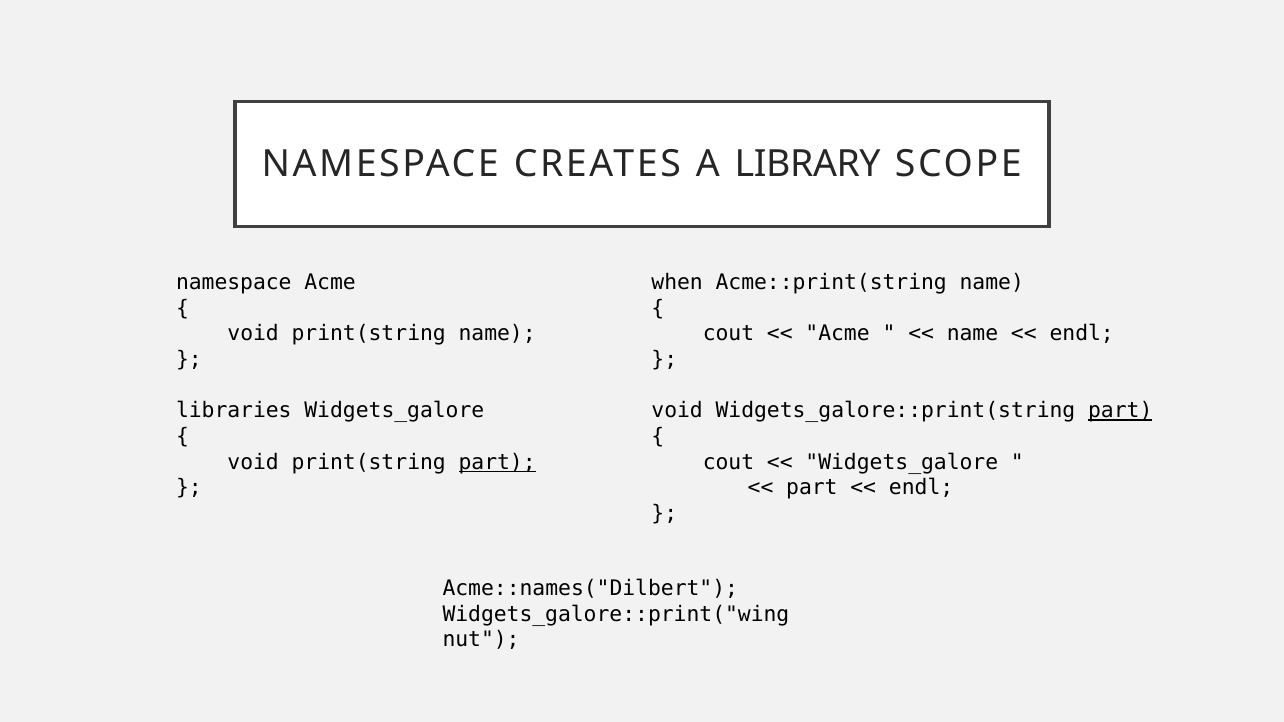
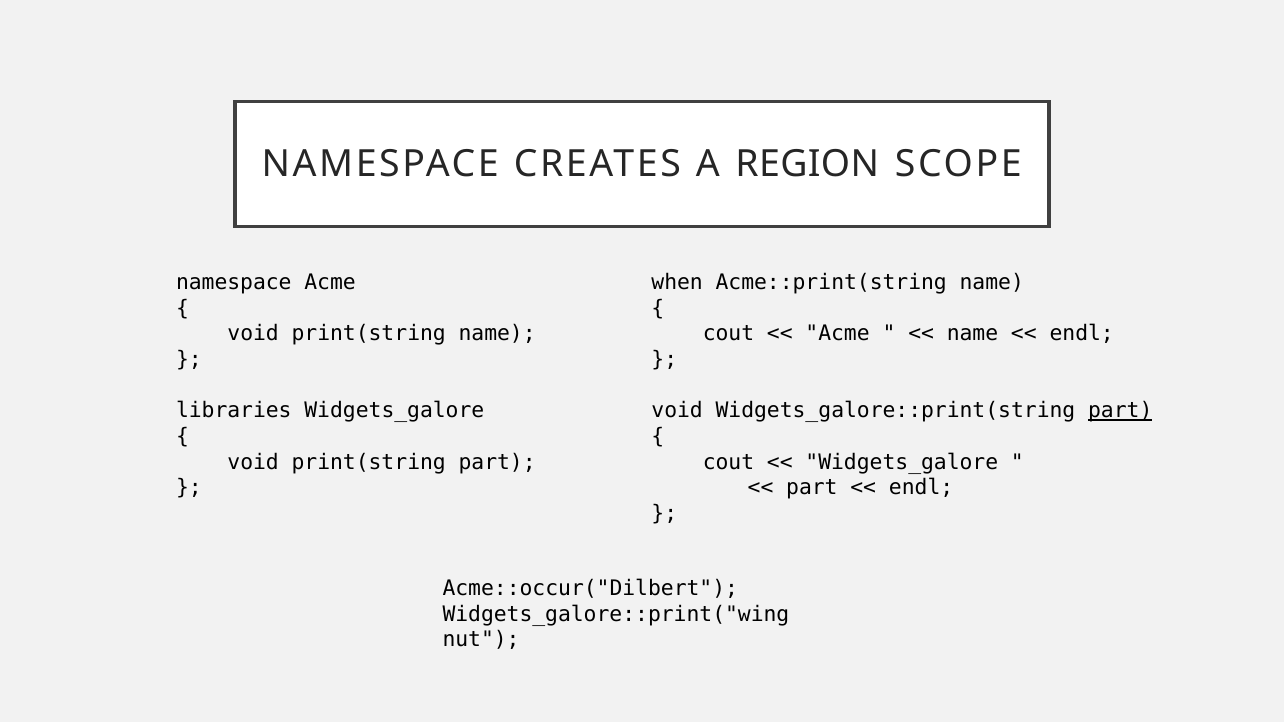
LIBRARY: LIBRARY -> REGION
part at (497, 462) underline: present -> none
Acme::names("Dilbert: Acme::names("Dilbert -> Acme::occur("Dilbert
